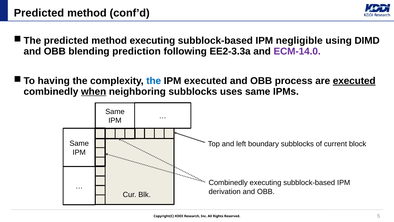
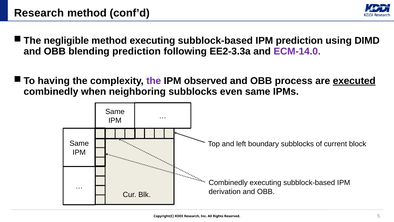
Predicted at (39, 13): Predicted -> Research
predicted at (66, 41): predicted -> negligible
IPM negligible: negligible -> prediction
the at (154, 81) colour: blue -> purple
IPM executed: executed -> observed
when underline: present -> none
uses: uses -> even
